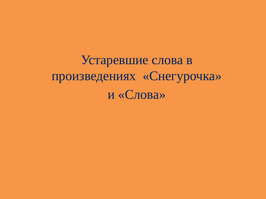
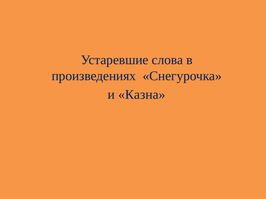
и Слова: Слова -> Казна
